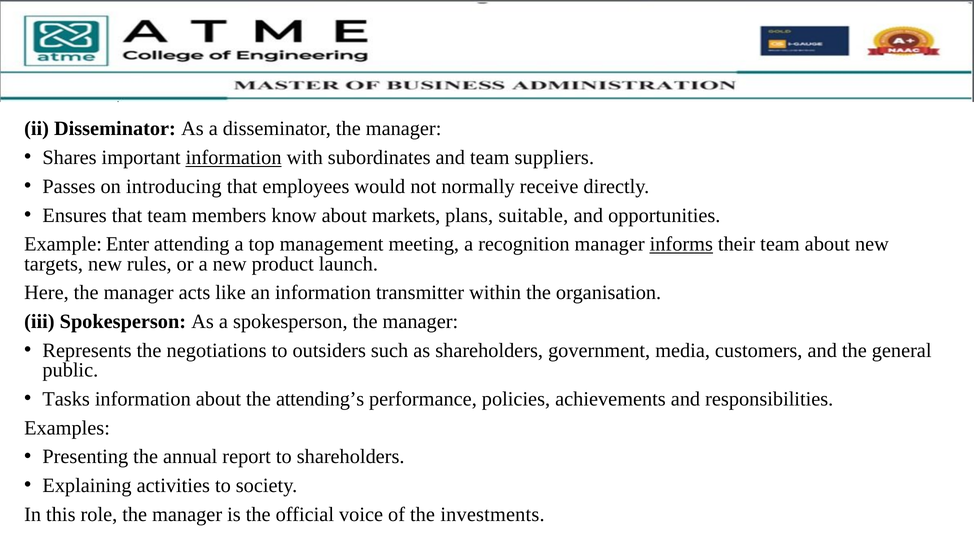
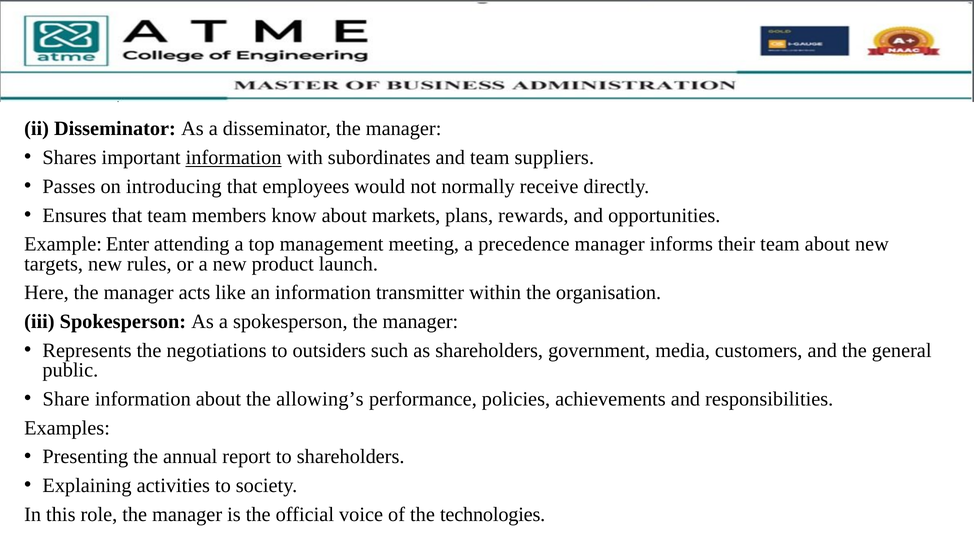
suitable: suitable -> rewards
recognition: recognition -> precedence
informs underline: present -> none
Tasks: Tasks -> Share
attending’s: attending’s -> allowing’s
investments: investments -> technologies
